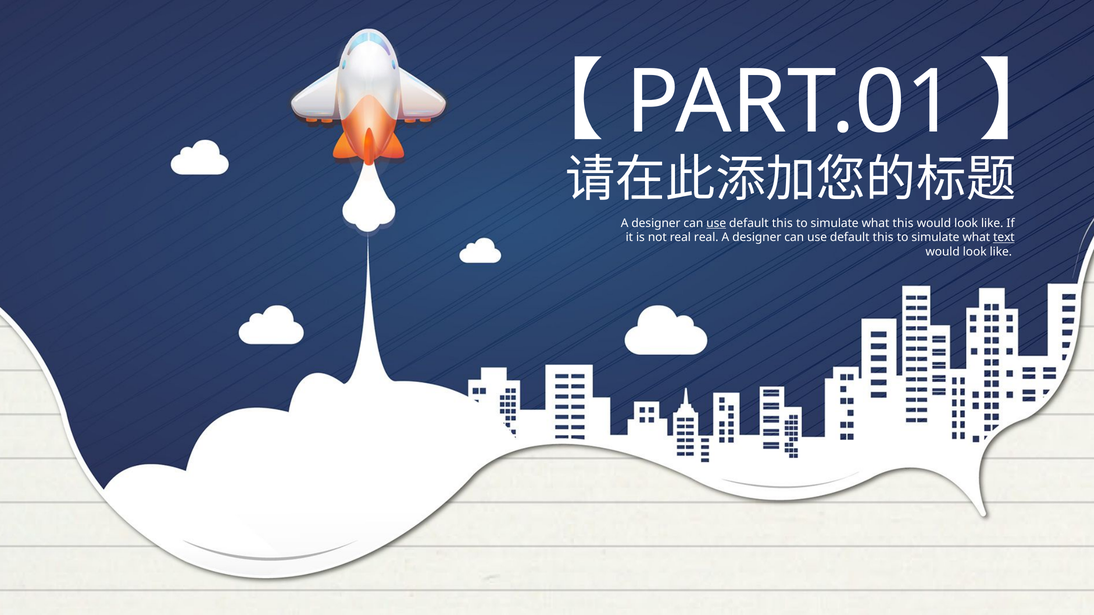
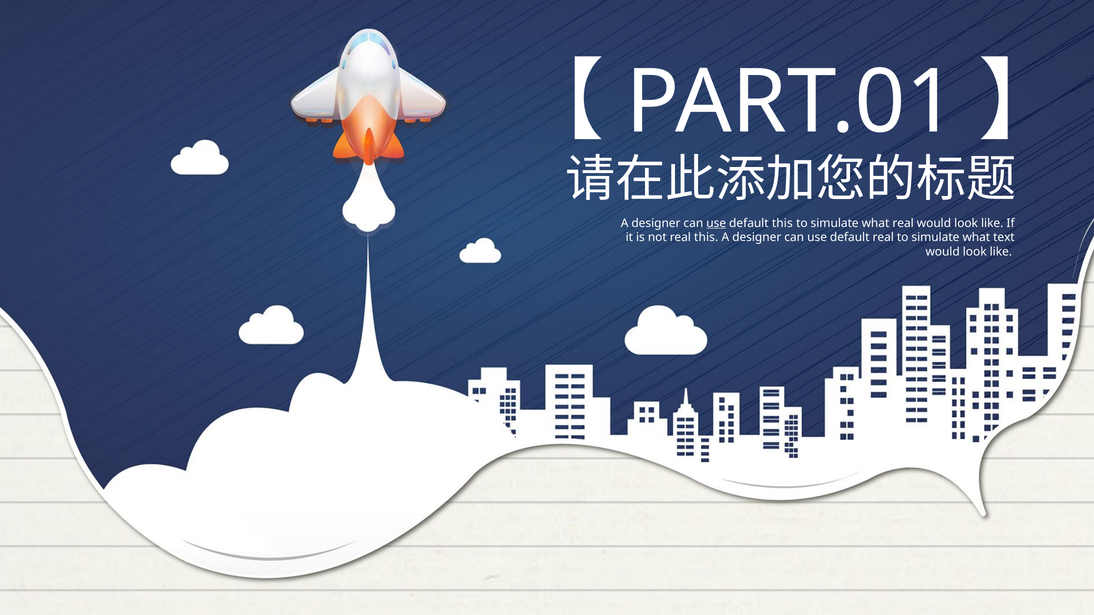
what this: this -> real
real real: real -> this
this at (883, 238): this -> real
text underline: present -> none
